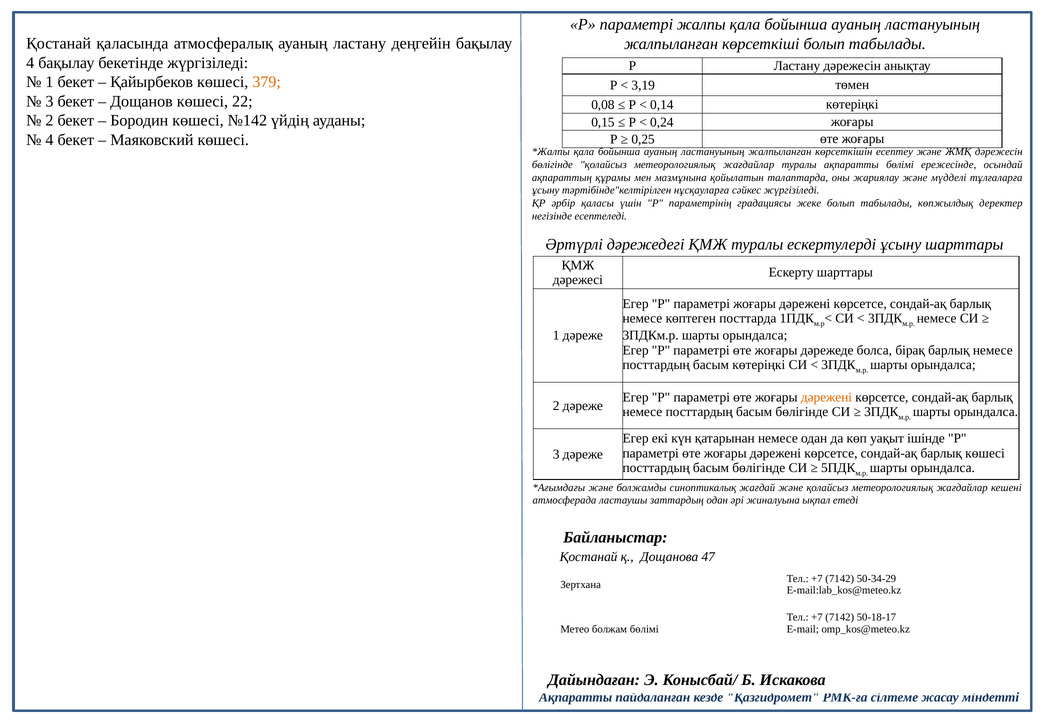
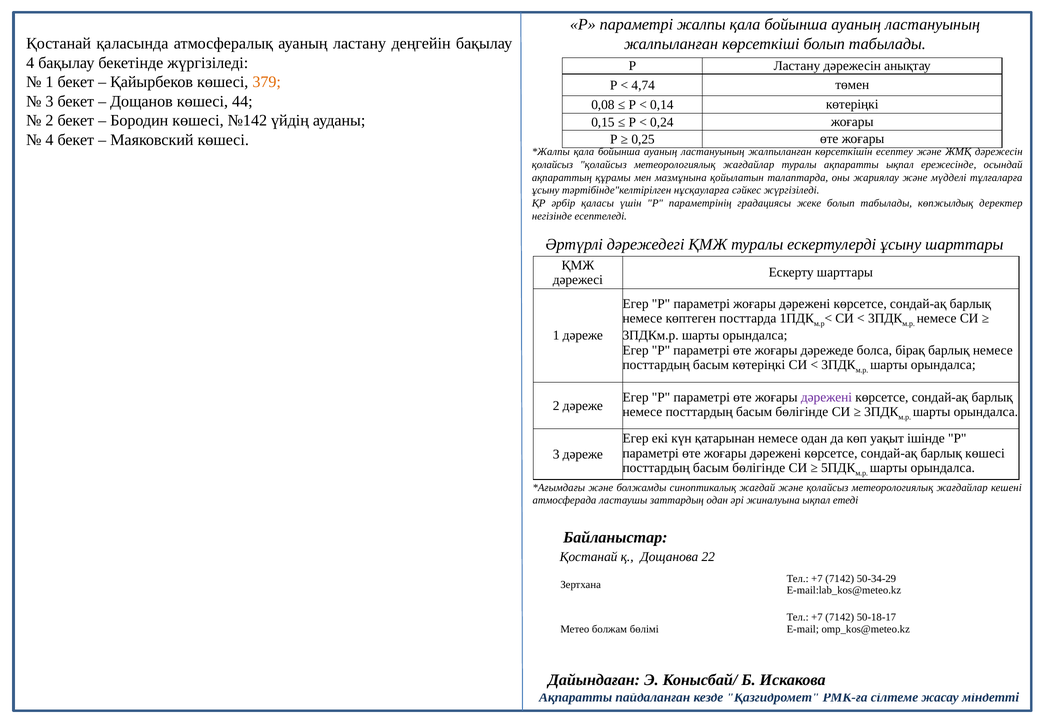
3,19: 3,19 -> 4,74
22: 22 -> 44
бөлігінде at (552, 165): бөлігінде -> қолайсыз
ақпаратты бөлімі: бөлімі -> ықпал
дәрежені at (827, 397) colour: orange -> purple
47: 47 -> 22
